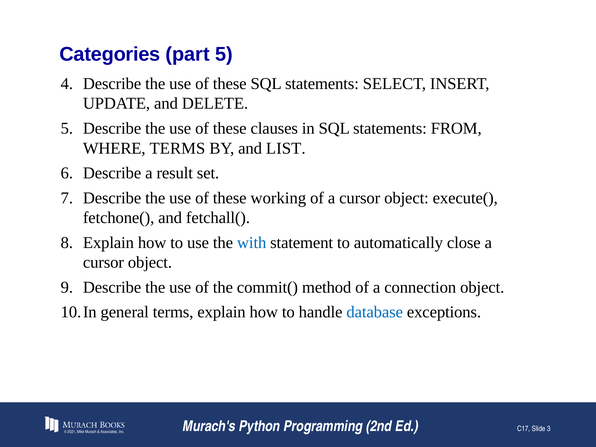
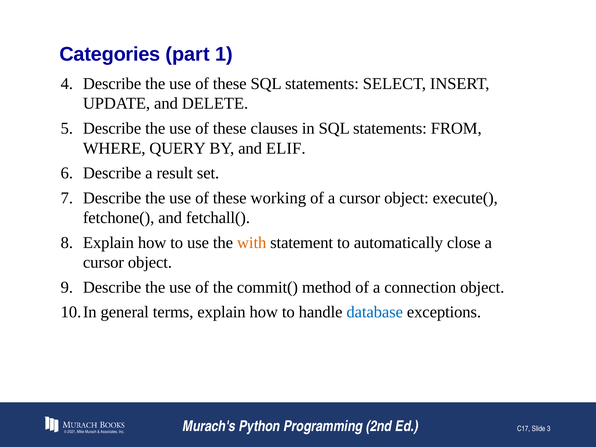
part 5: 5 -> 1
WHERE TERMS: TERMS -> QUERY
LIST: LIST -> ELIF
with colour: blue -> orange
